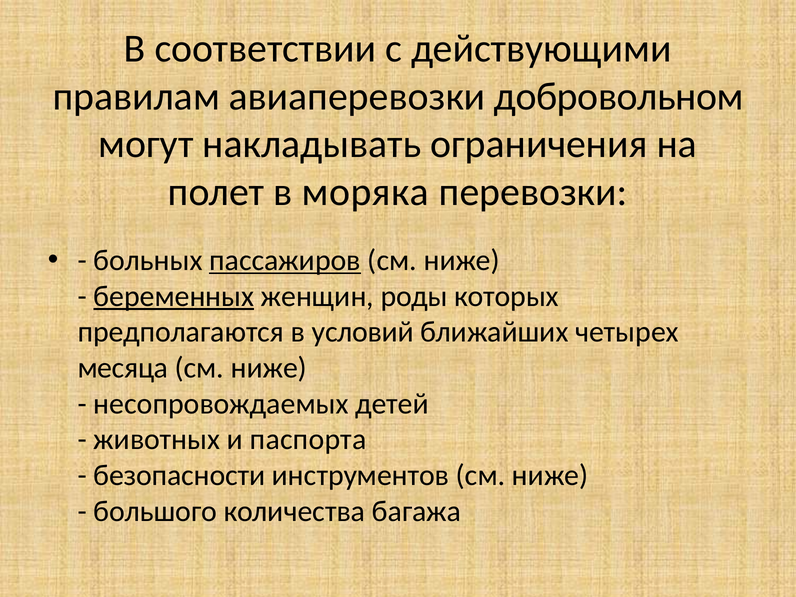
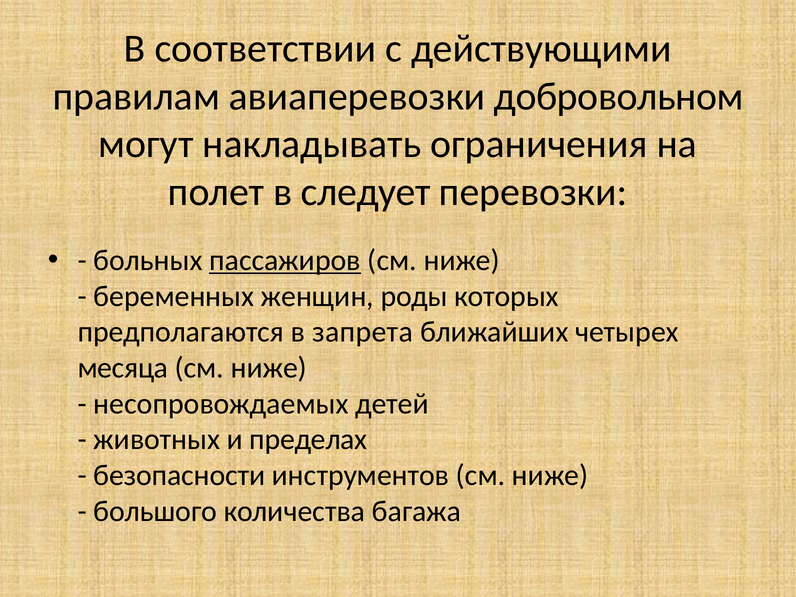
моряка: моряка -> следует
беременных underline: present -> none
условий: условий -> запрета
паспорта: паспорта -> пределах
